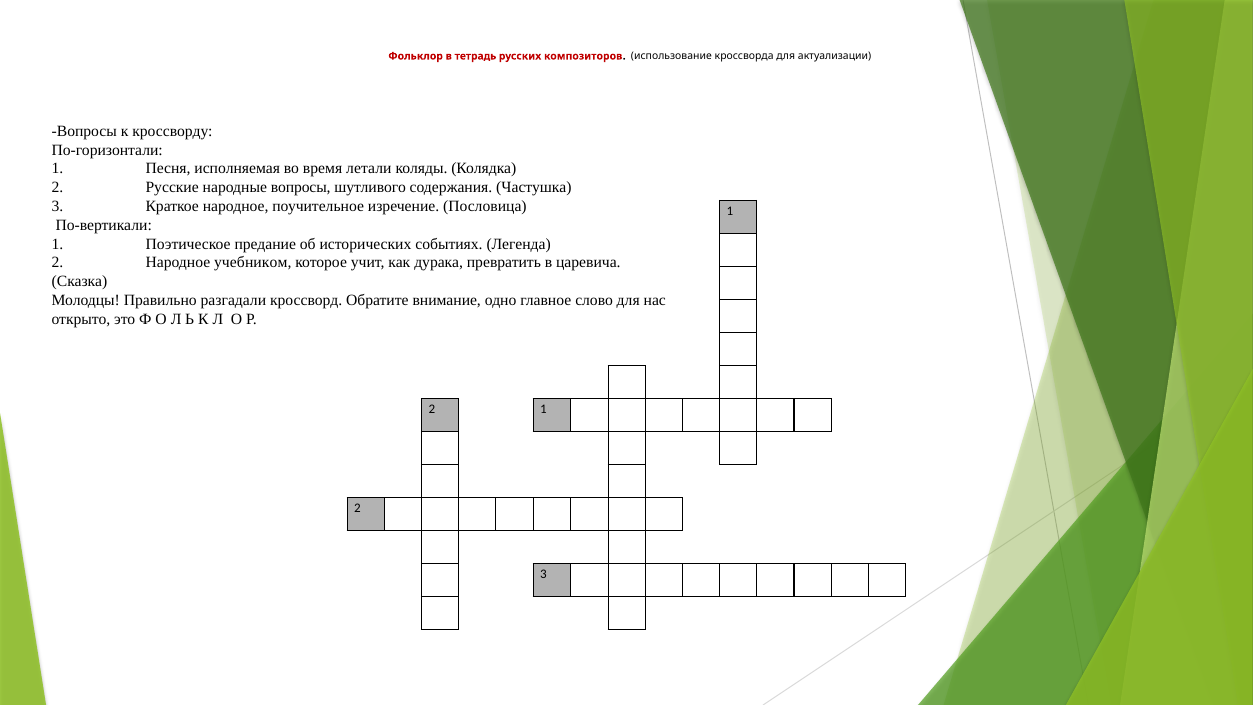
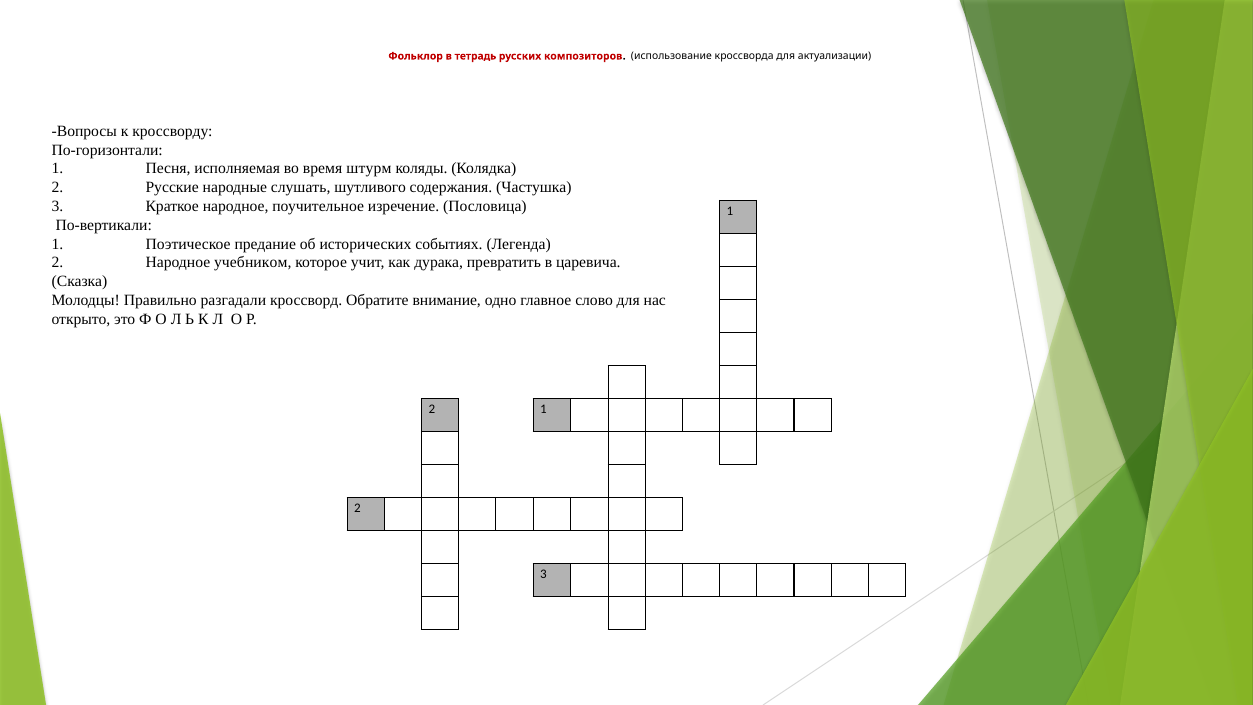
летали: летали -> штурм
народные вопросы: вопросы -> слушать
